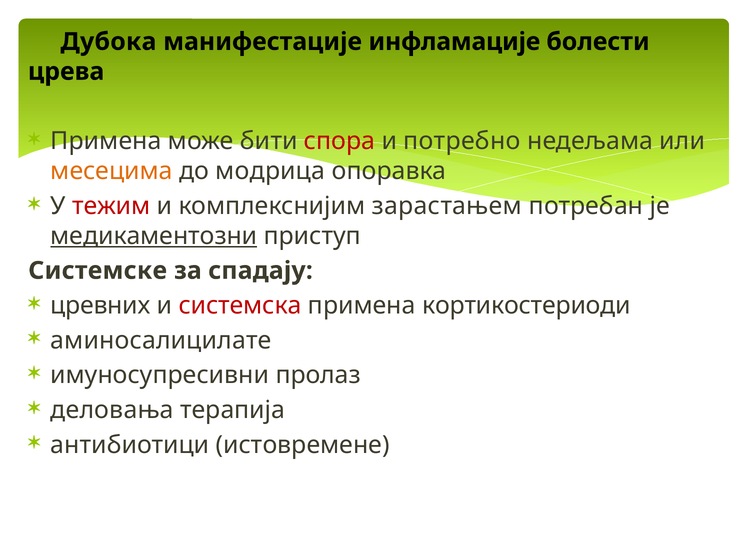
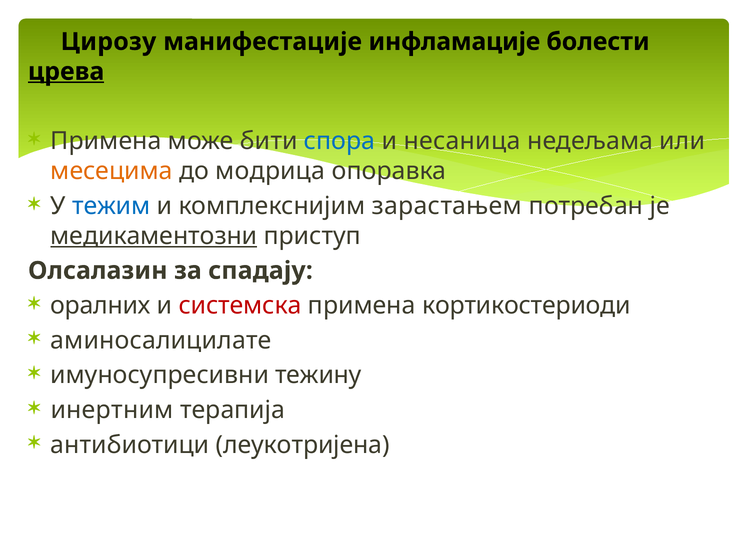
Дубока: Дубока -> Цирозу
црева underline: none -> present
спора colour: red -> blue
потребно: потребно -> несаница
тежим colour: red -> blue
Системске: Системске -> Олсалазин
цревних: цревних -> оралних
пролаз: пролаз -> тежину
деловања: деловања -> инертним
истовремене: истовремене -> леукотријена
